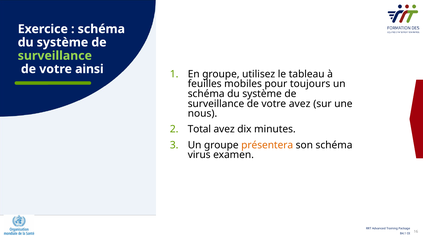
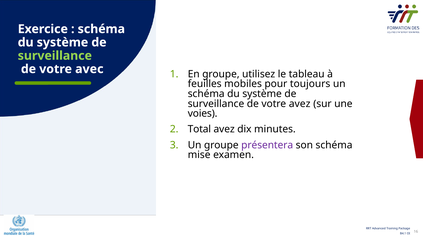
ainsi: ainsi -> avec
nous: nous -> voies
présentera colour: orange -> purple
virus: virus -> mise
